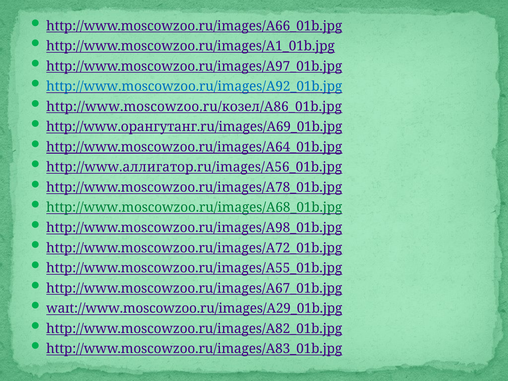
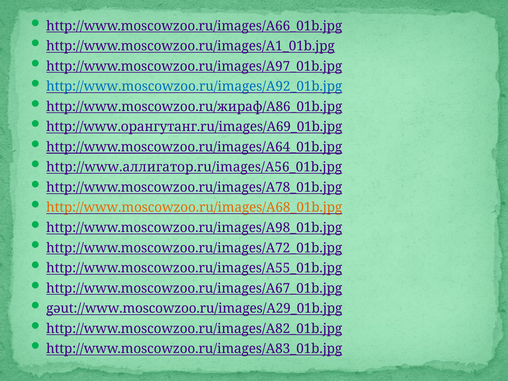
http://www.moscowzoo.ru/козел/A86_01b.jpg: http://www.moscowzoo.ru/козел/A86_01b.jpg -> http://www.moscowzoo.ru/жираф/A86_01b.jpg
http://www.moscowzoo.ru/images/A68_01b.jpg colour: green -> orange
waɪt://www.moscowzoo.ru/images/A29_01b.jpg: waɪt://www.moscowzoo.ru/images/A29_01b.jpg -> gəut://www.moscowzoo.ru/images/A29_01b.jpg
